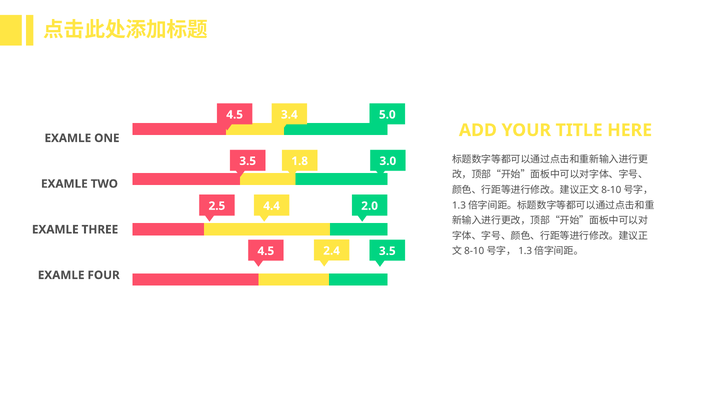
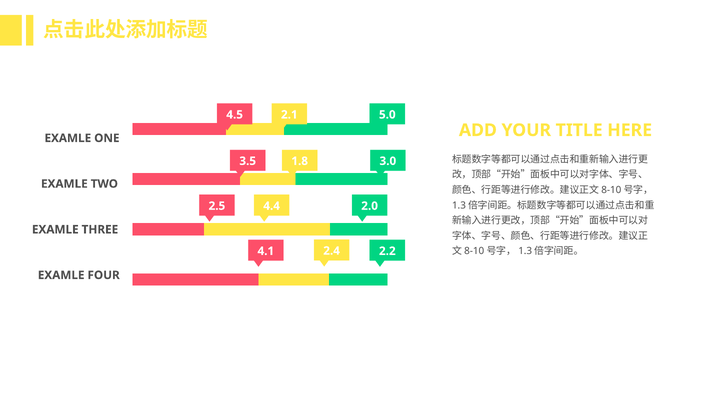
3.4: 3.4 -> 2.1
4.5 at (266, 251): 4.5 -> 4.1
2.4 3.5: 3.5 -> 2.2
